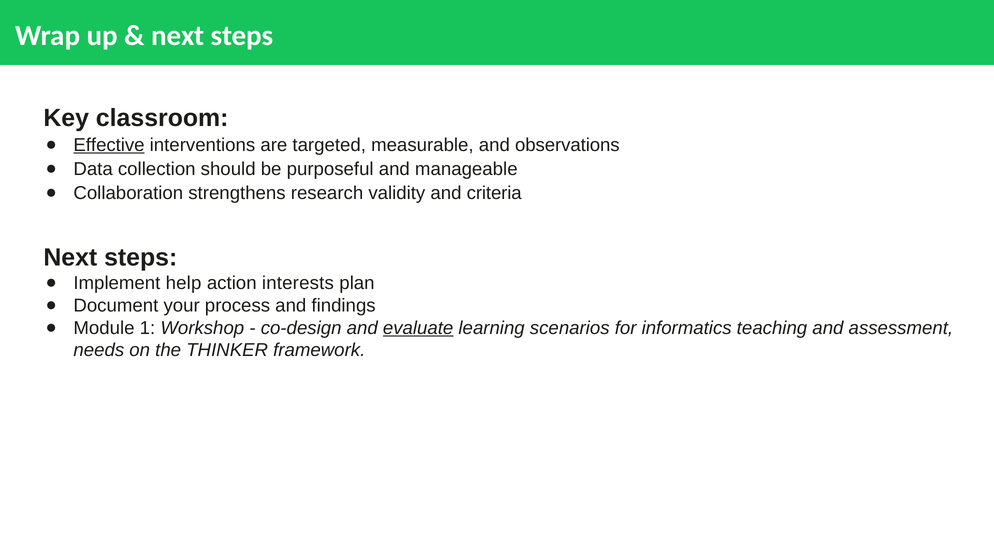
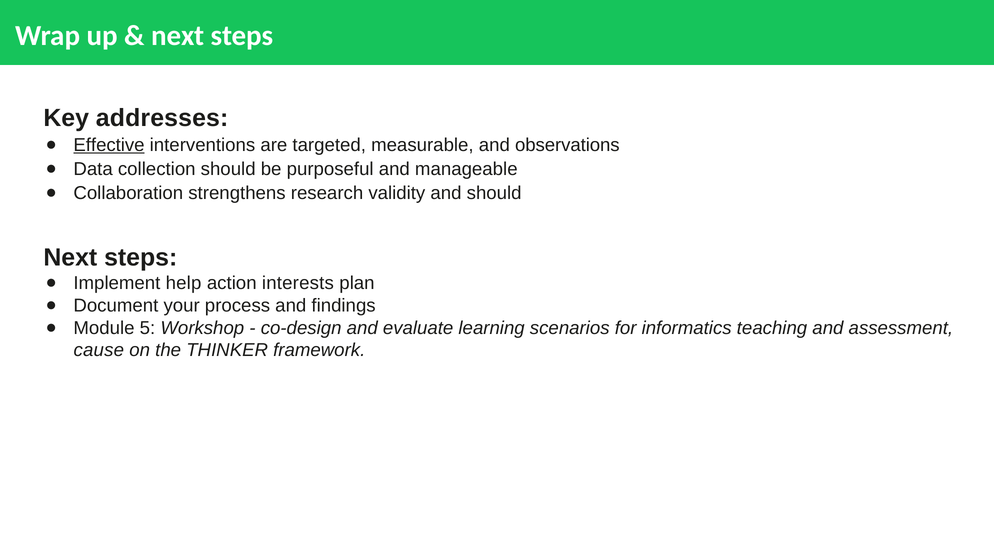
classroom: classroom -> addresses
and criteria: criteria -> should
1: 1 -> 5
evaluate underline: present -> none
needs: needs -> cause
